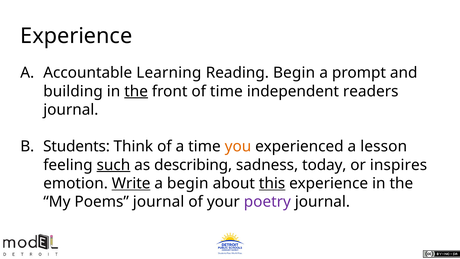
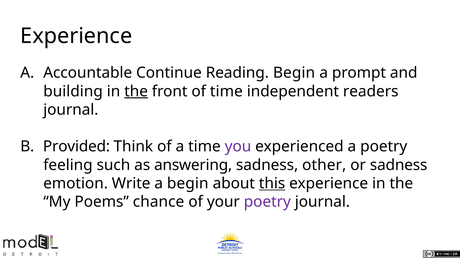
Learning: Learning -> Continue
Students: Students -> Provided
you colour: orange -> purple
a lesson: lesson -> poetry
such underline: present -> none
describing: describing -> answering
today: today -> other
or inspires: inspires -> sadness
Write underline: present -> none
Poems journal: journal -> chance
